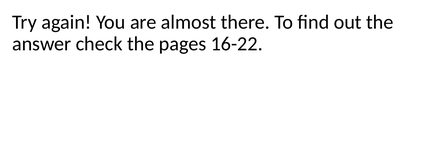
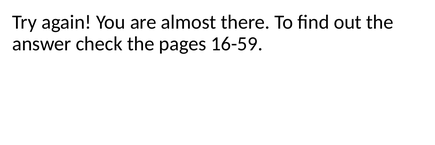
16-22: 16-22 -> 16-59
